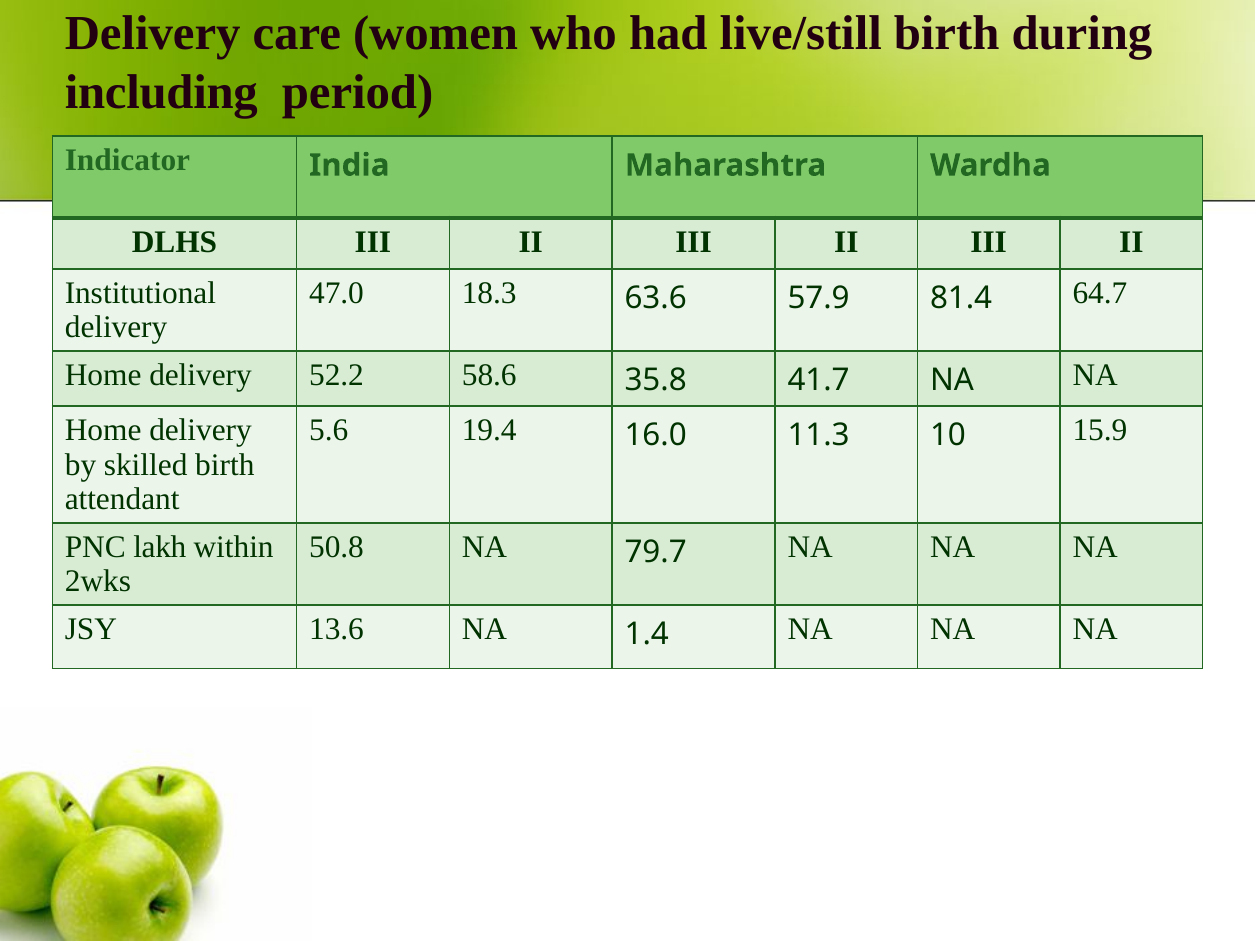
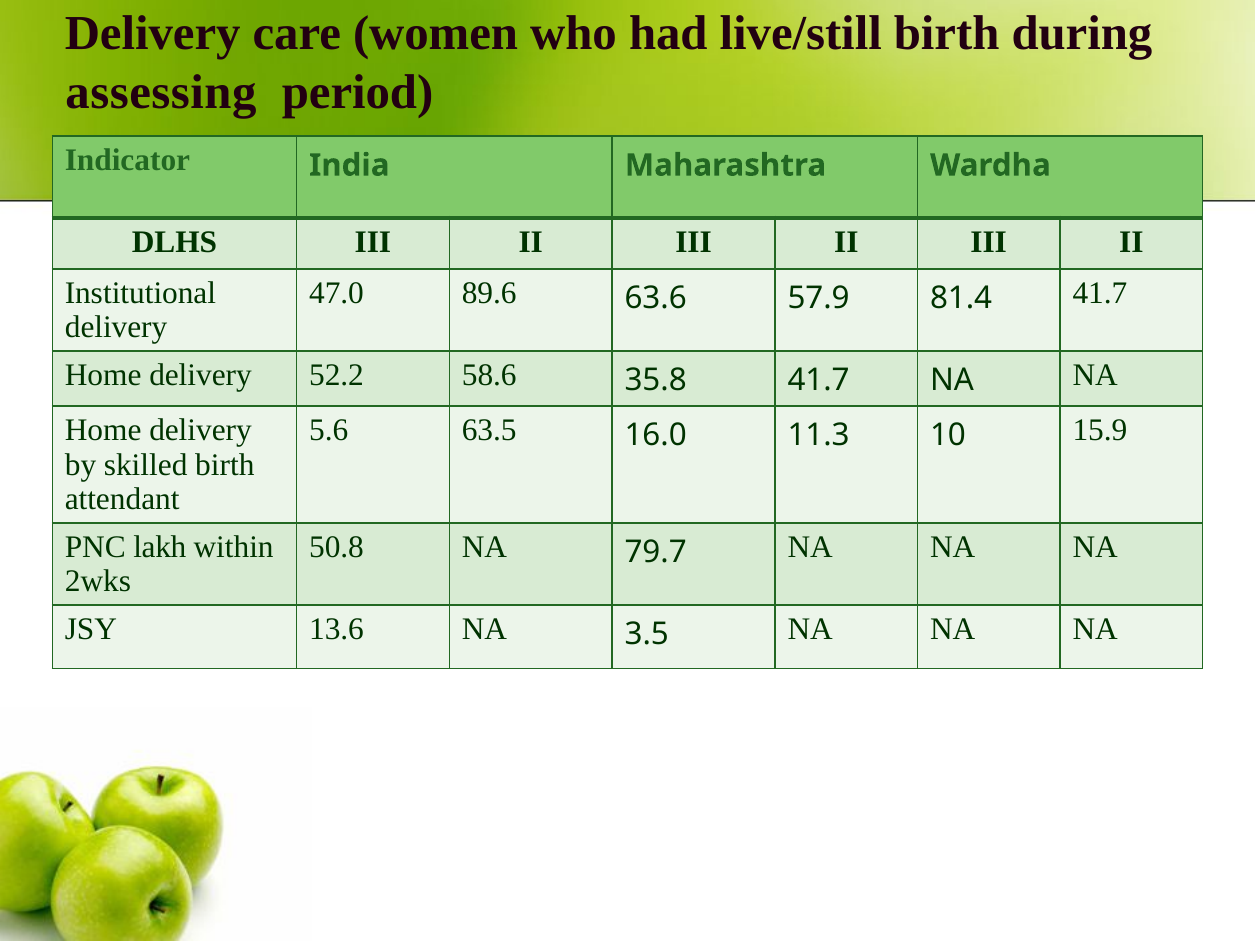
including: including -> assessing
18.3: 18.3 -> 89.6
81.4 64.7: 64.7 -> 41.7
19.4: 19.4 -> 63.5
1.4: 1.4 -> 3.5
